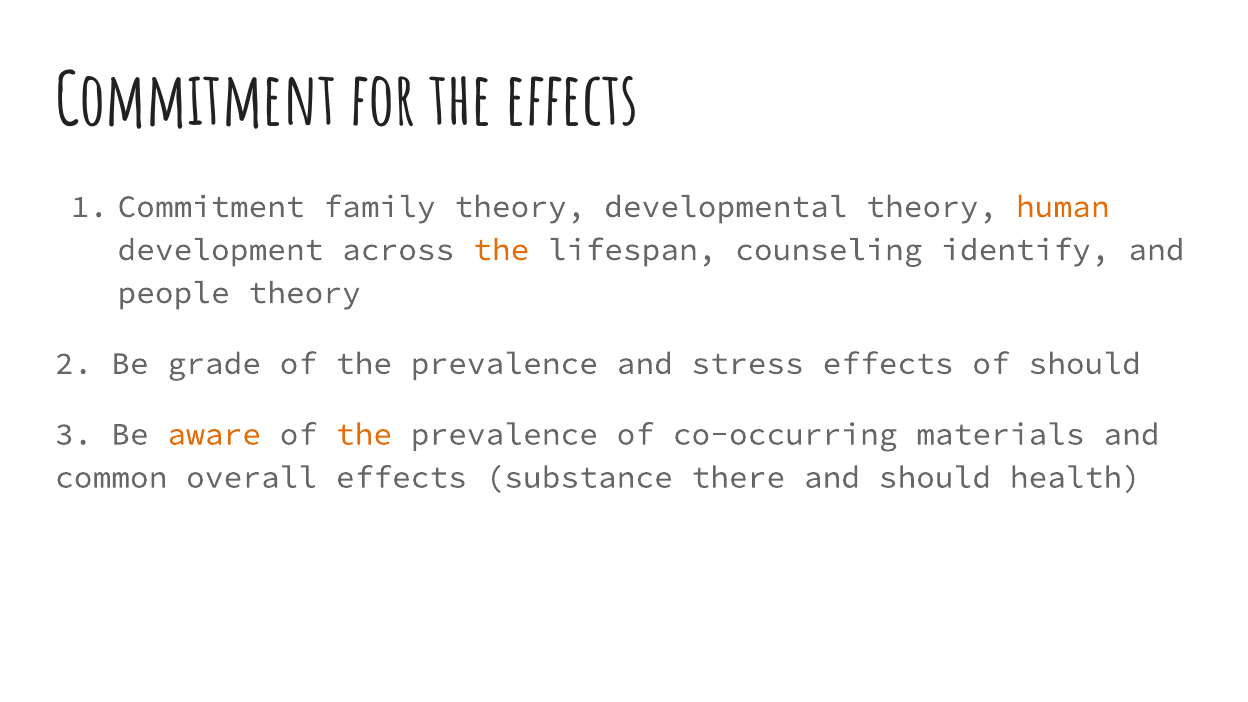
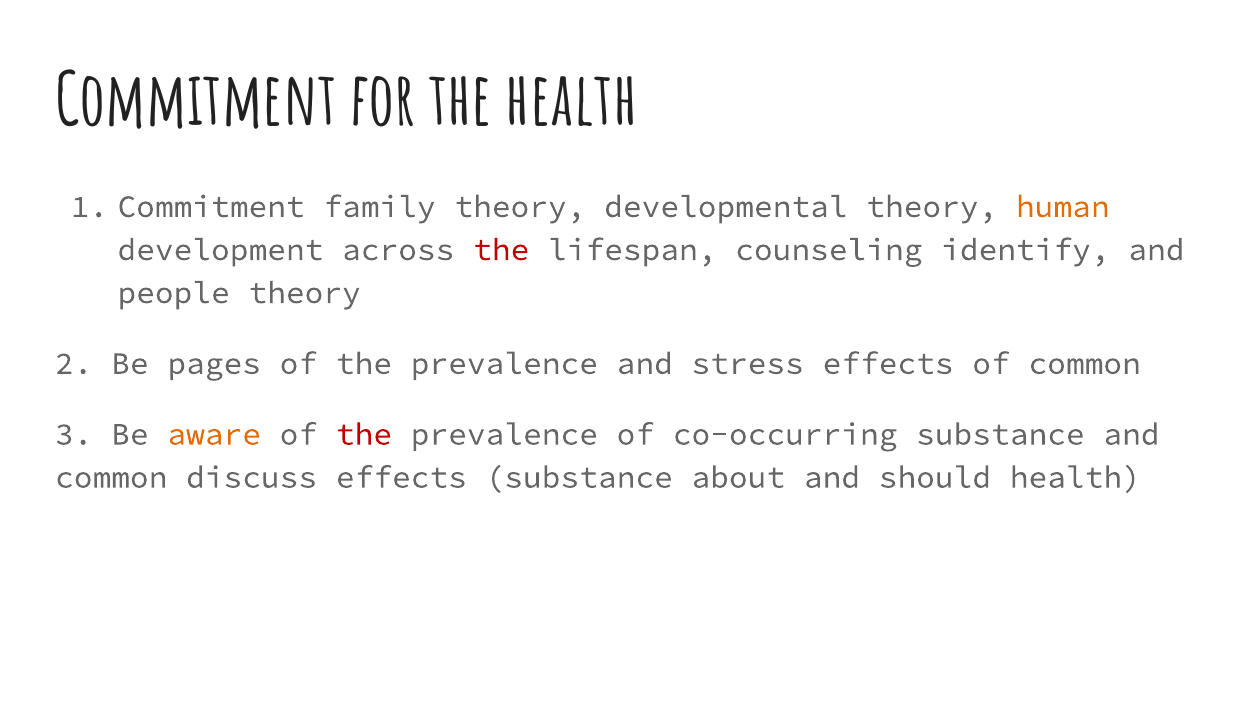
the effects: effects -> health
the at (501, 250) colour: orange -> red
grade: grade -> pages
of should: should -> common
the at (364, 434) colour: orange -> red
co-occurring materials: materials -> substance
overall: overall -> discuss
there: there -> about
